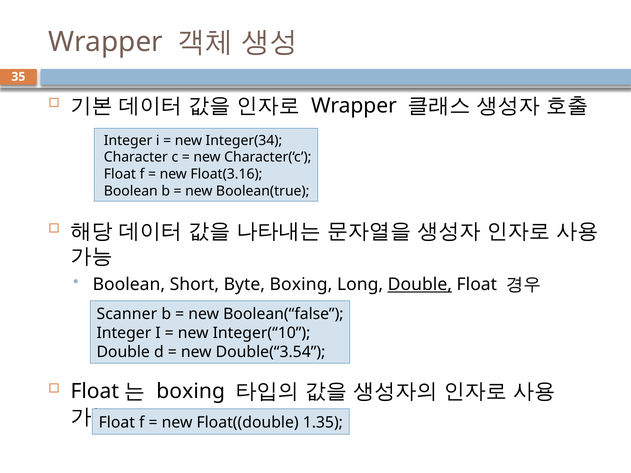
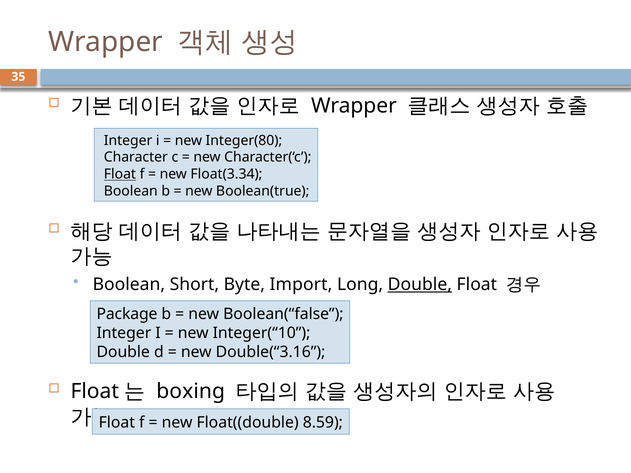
Integer(34: Integer(34 -> Integer(80
Float at (120, 174) underline: none -> present
Float(3.16: Float(3.16 -> Float(3.34
Byte Boxing: Boxing -> Import
Scanner: Scanner -> Package
Double(“3.54: Double(“3.54 -> Double(“3.16
1.35: 1.35 -> 8.59
